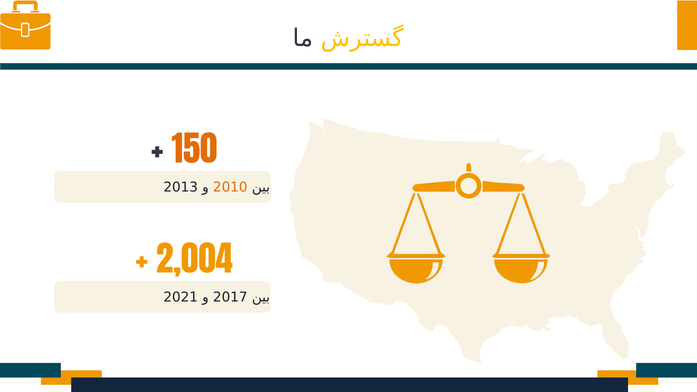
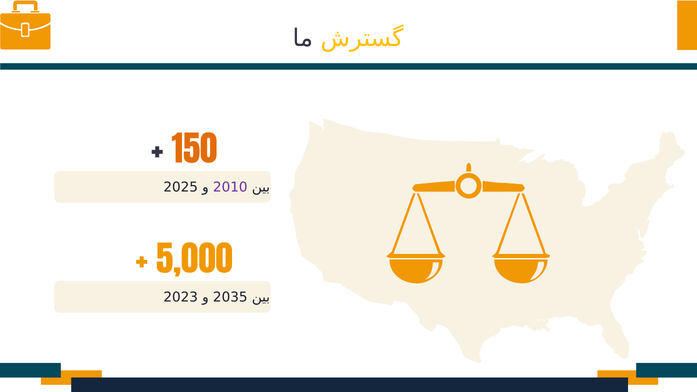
2013: 2013 -> 2025
2010 colour: orange -> purple
2,004: 2,004 -> 5,000
2021: 2021 -> 2023
2017: 2017 -> 2035
